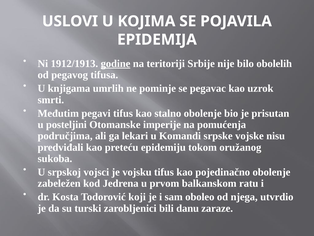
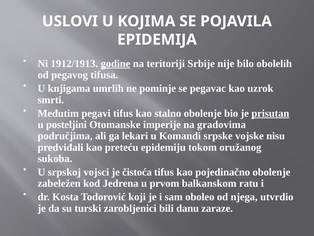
prisutan underline: none -> present
pomućenja: pomućenja -> gradovima
vojsku: vojsku -> čistoća
